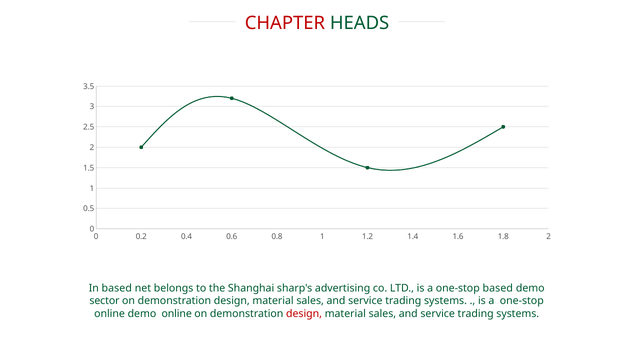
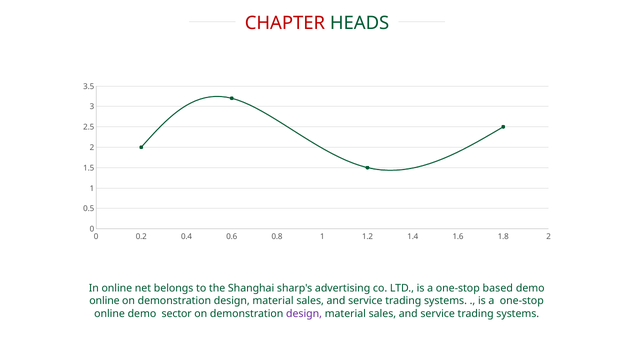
In based: based -> online
sector at (104, 301): sector -> online
demo online: online -> sector
design at (304, 313) colour: red -> purple
